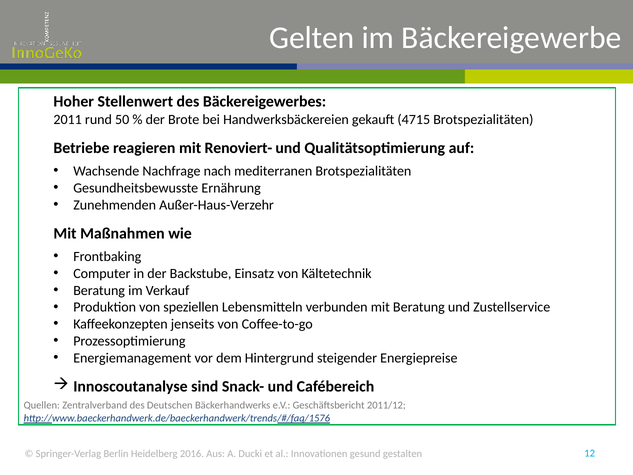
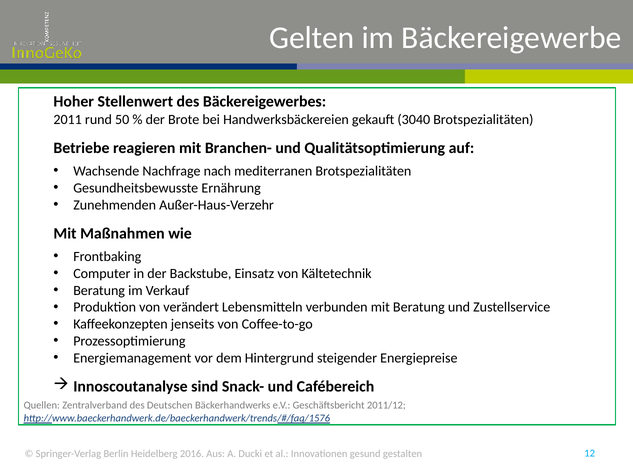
4715: 4715 -> 3040
Renoviert-: Renoviert- -> Branchen-
speziellen: speziellen -> verändert
